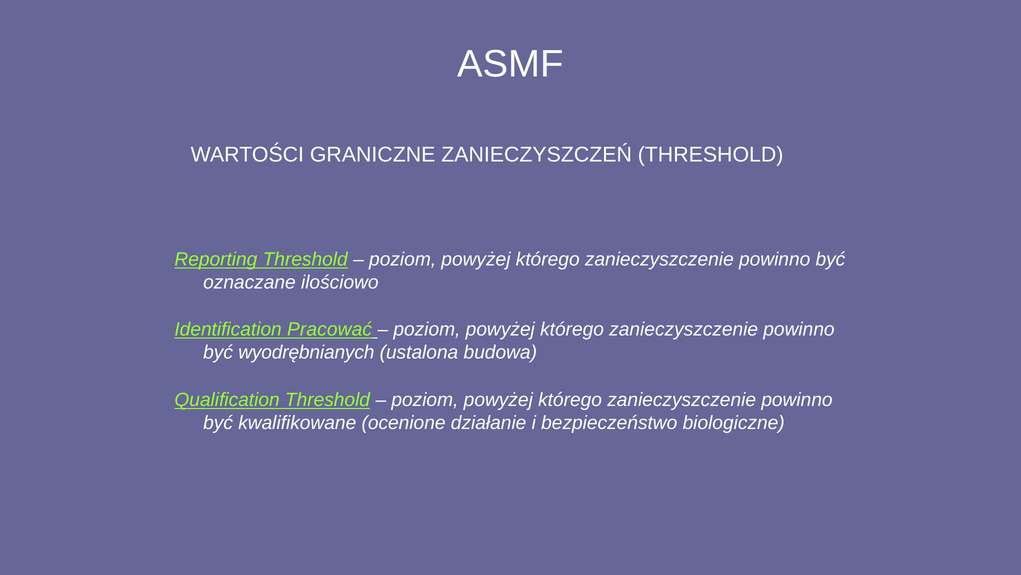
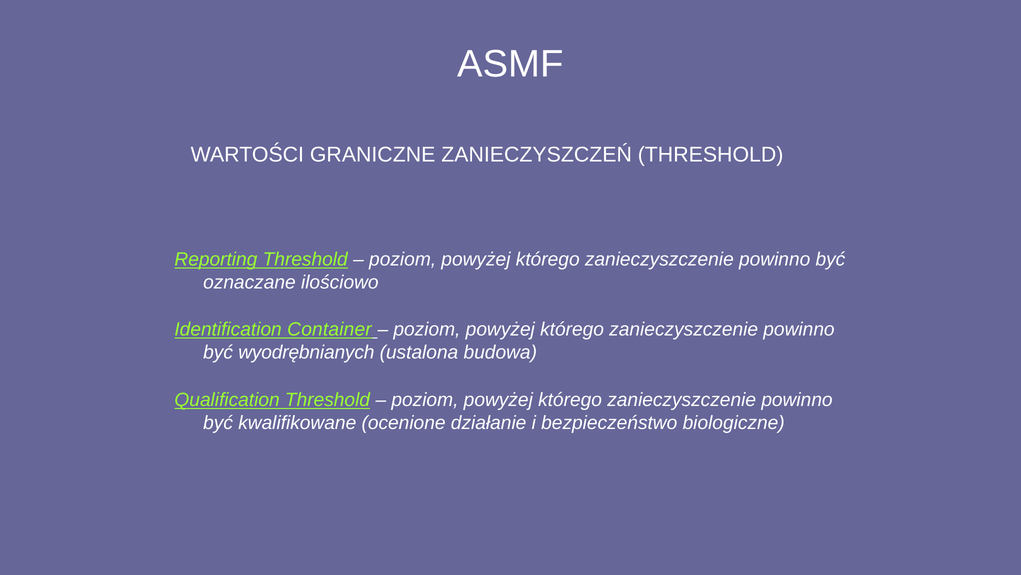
Pracować: Pracować -> Container
